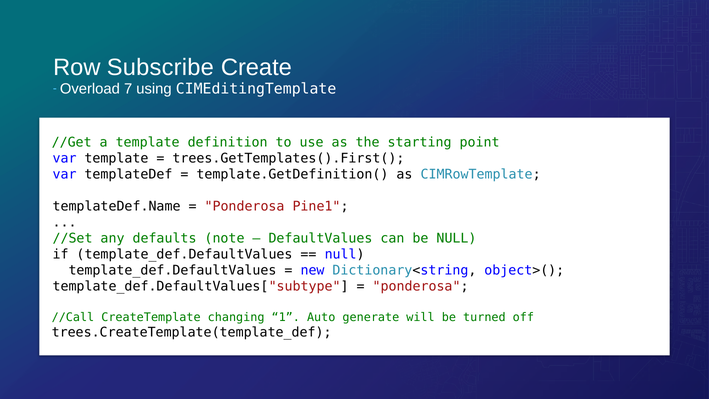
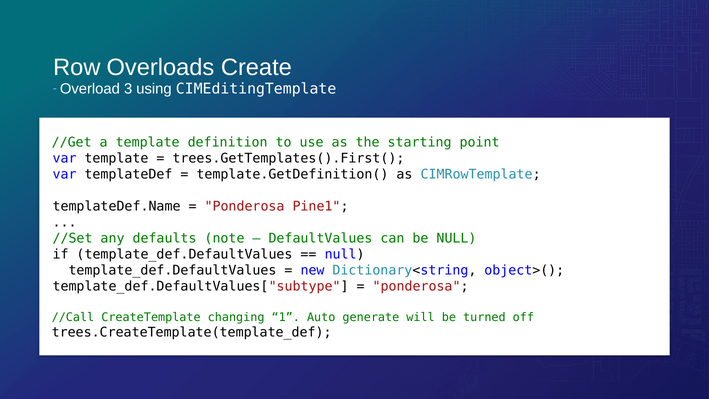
Subscribe: Subscribe -> Overloads
7: 7 -> 3
